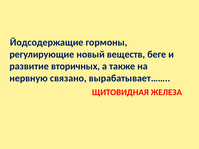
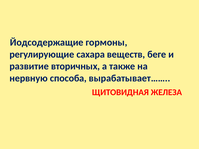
новый: новый -> сахара
связано: связано -> способа
